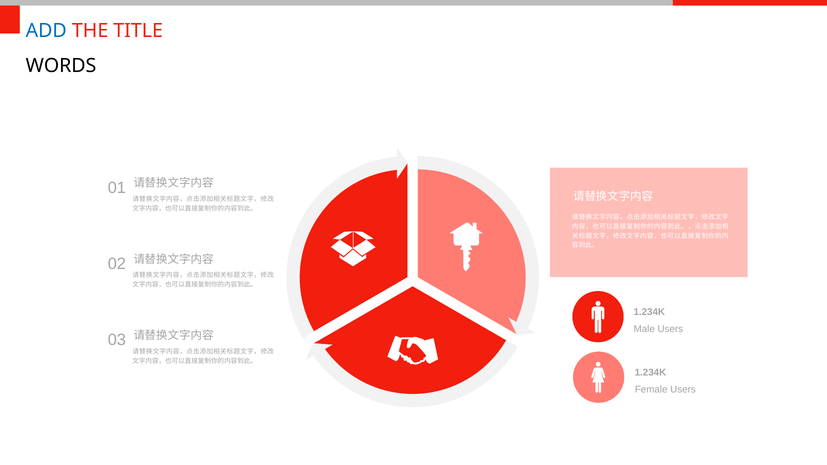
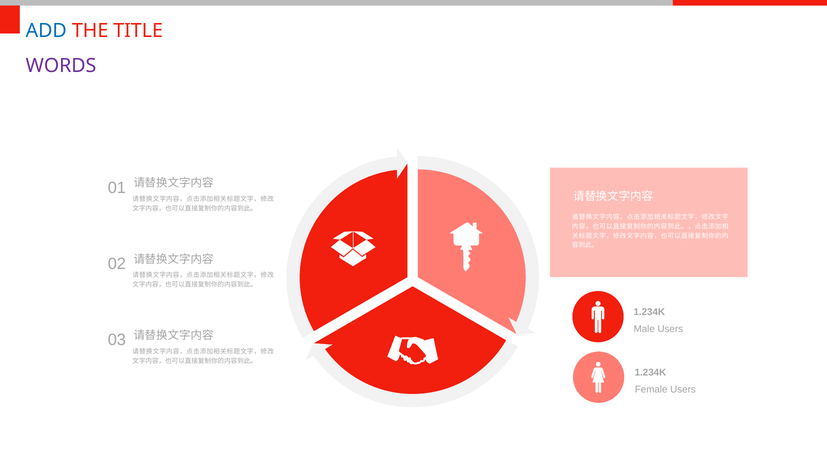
WORDS at (61, 66) colour: black -> purple
